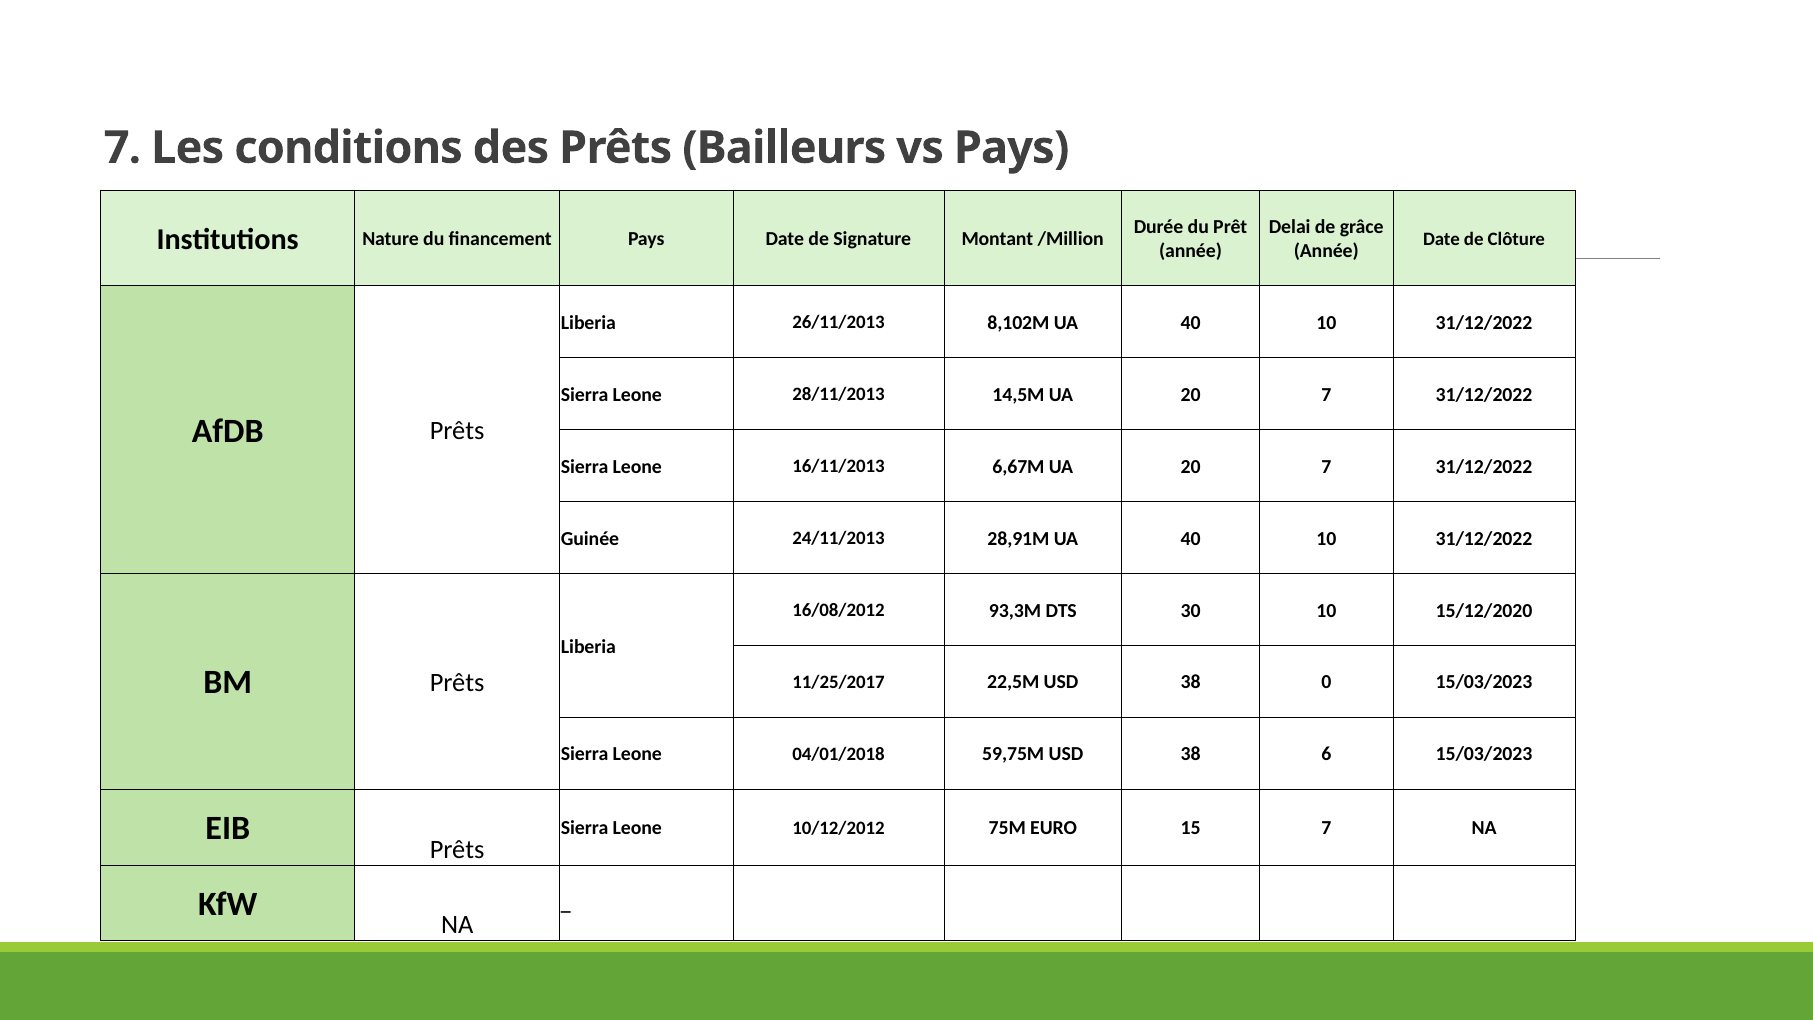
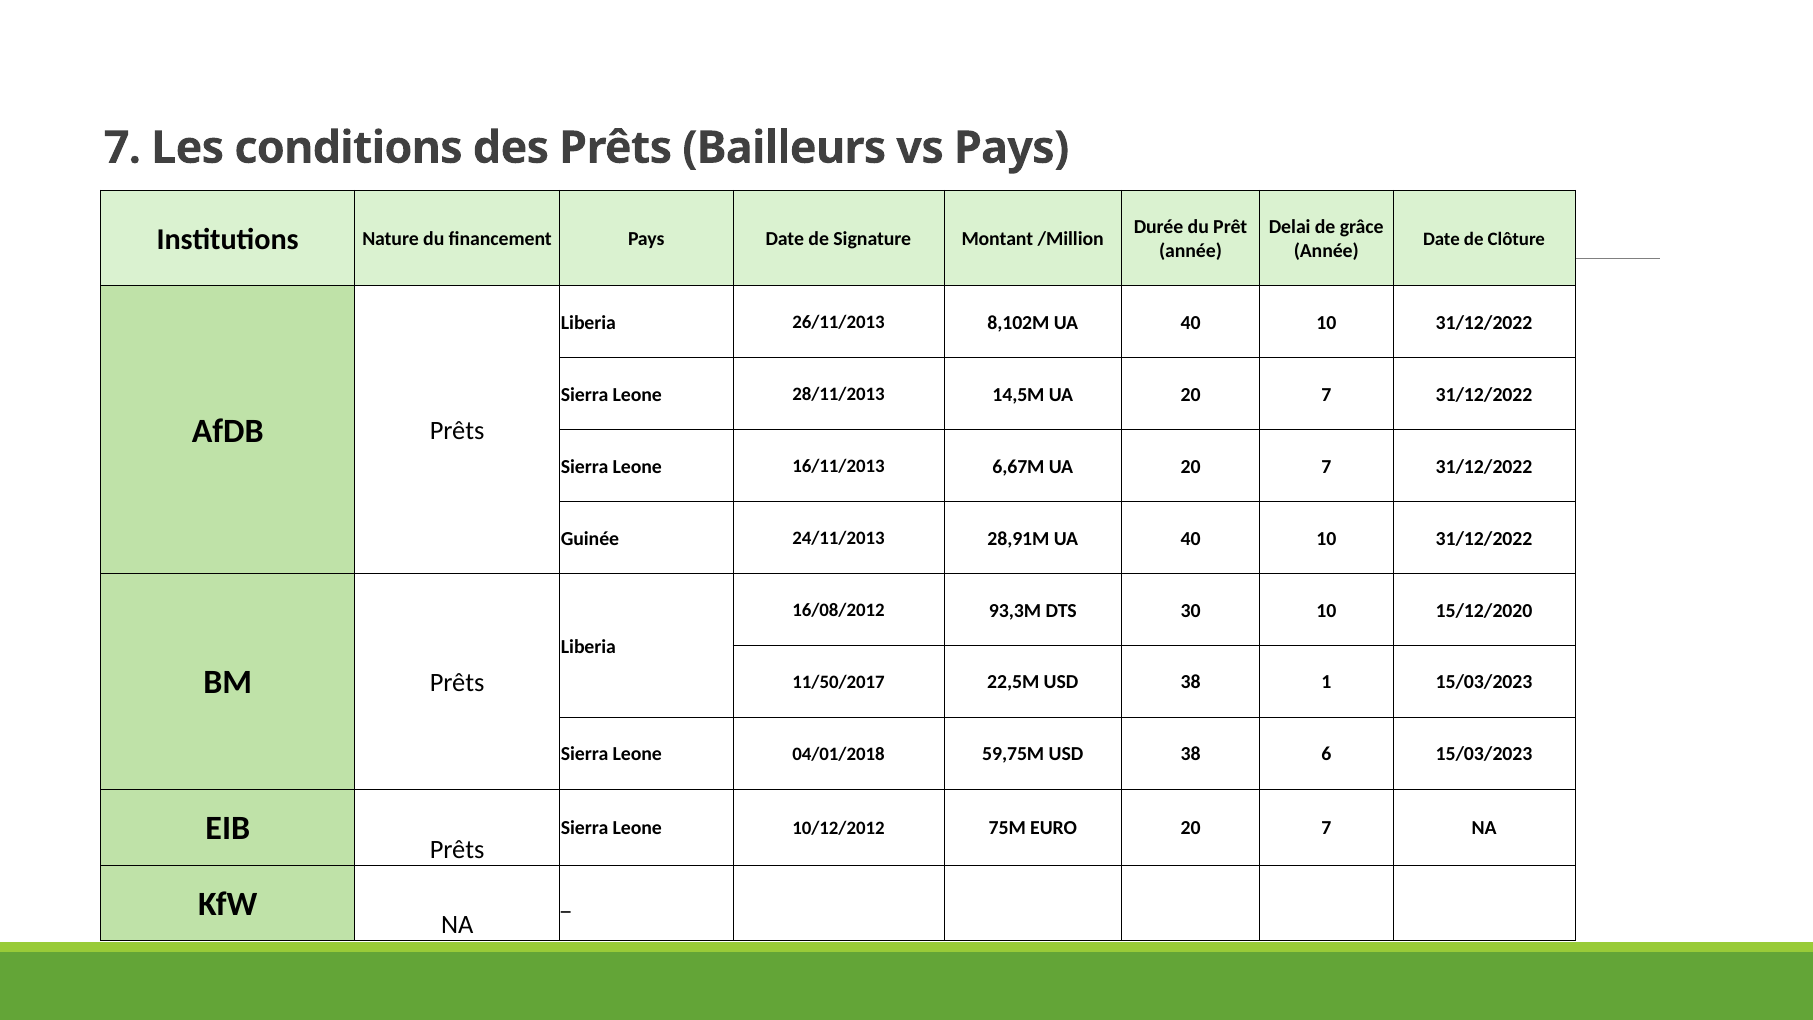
11/25/2017: 11/25/2017 -> 11/50/2017
0: 0 -> 1
EURO 15: 15 -> 20
